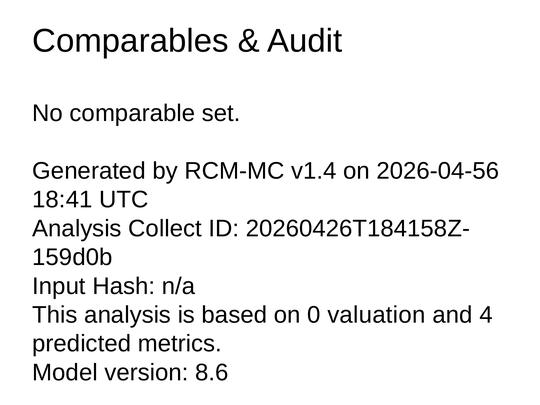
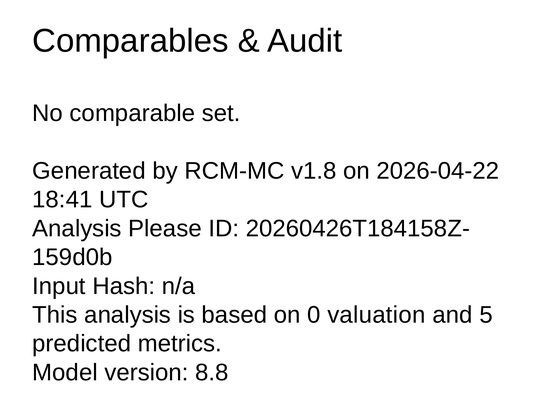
v1.4: v1.4 -> v1.8
2026-04-56: 2026-04-56 -> 2026-04-22
Collect: Collect -> Please
4: 4 -> 5
8.6: 8.6 -> 8.8
